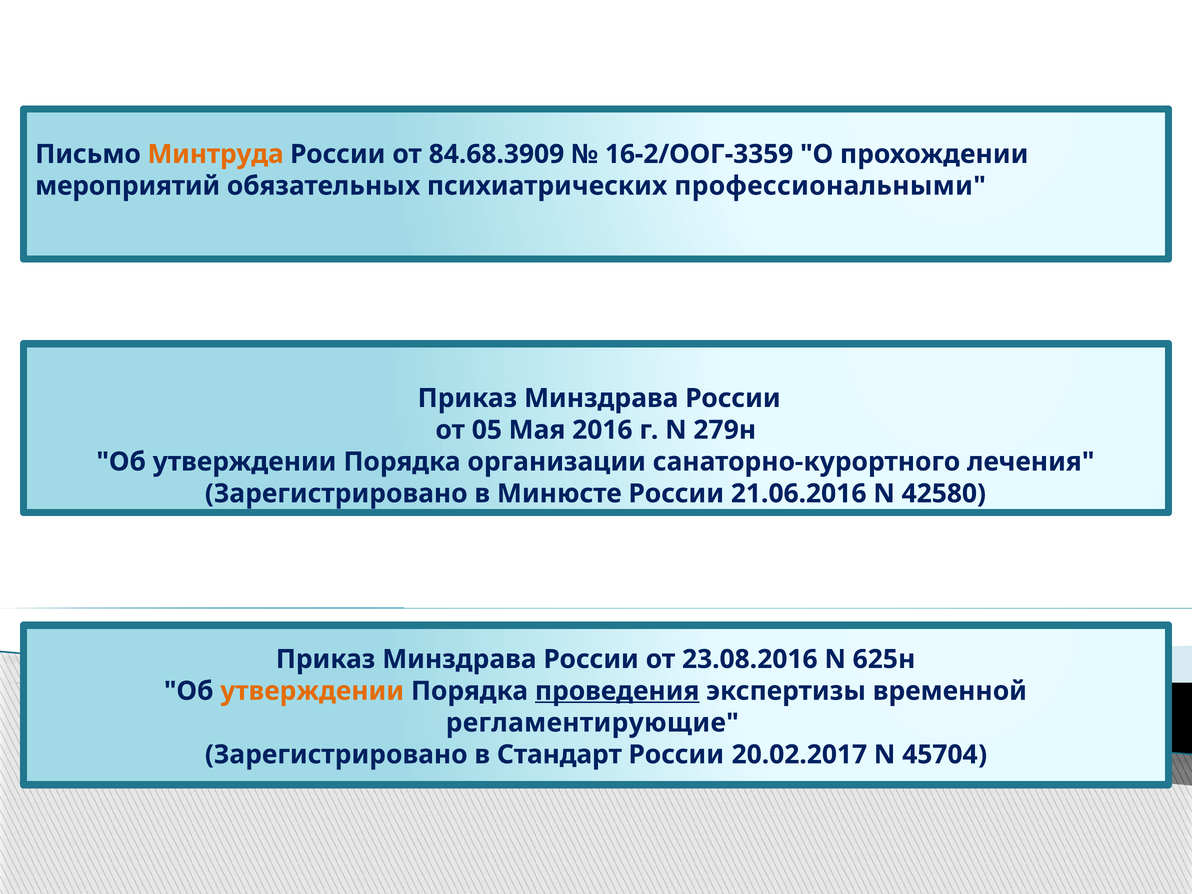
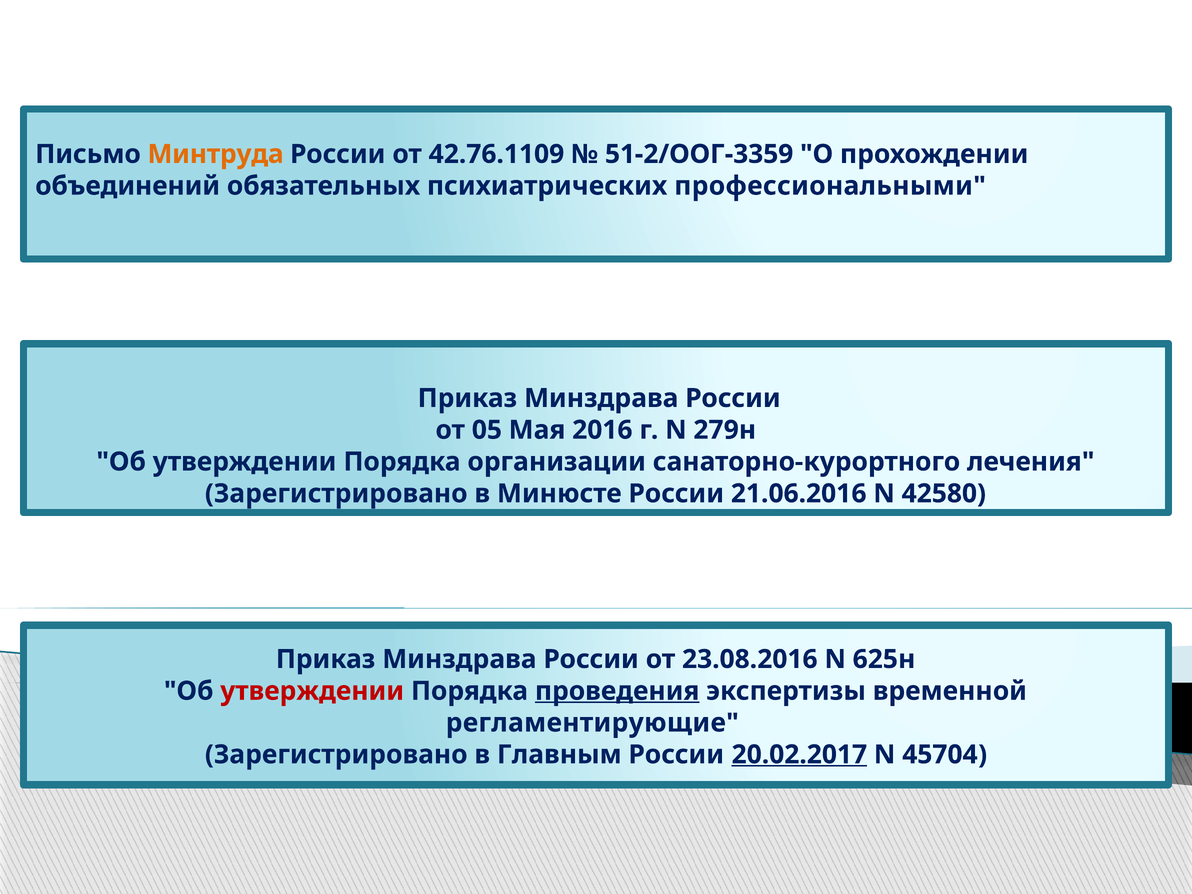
84.68.3909: 84.68.3909 -> 42.76.1109
16-2/ООГ-3359: 16-2/ООГ-3359 -> 51-2/ООГ-3359
мероприятий: мероприятий -> объединений
утверждении at (312, 691) colour: orange -> red
Стандарт: Стандарт -> Главным
20.02.2017 underline: none -> present
